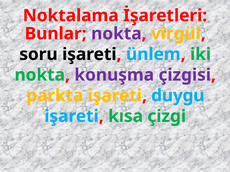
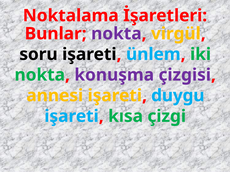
parkta: parkta -> annesi
